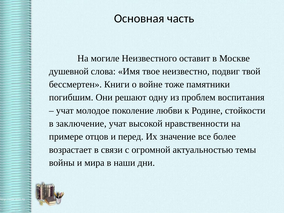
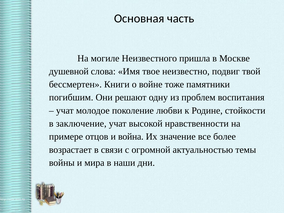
оставит: оставит -> пришла
перед: перед -> война
